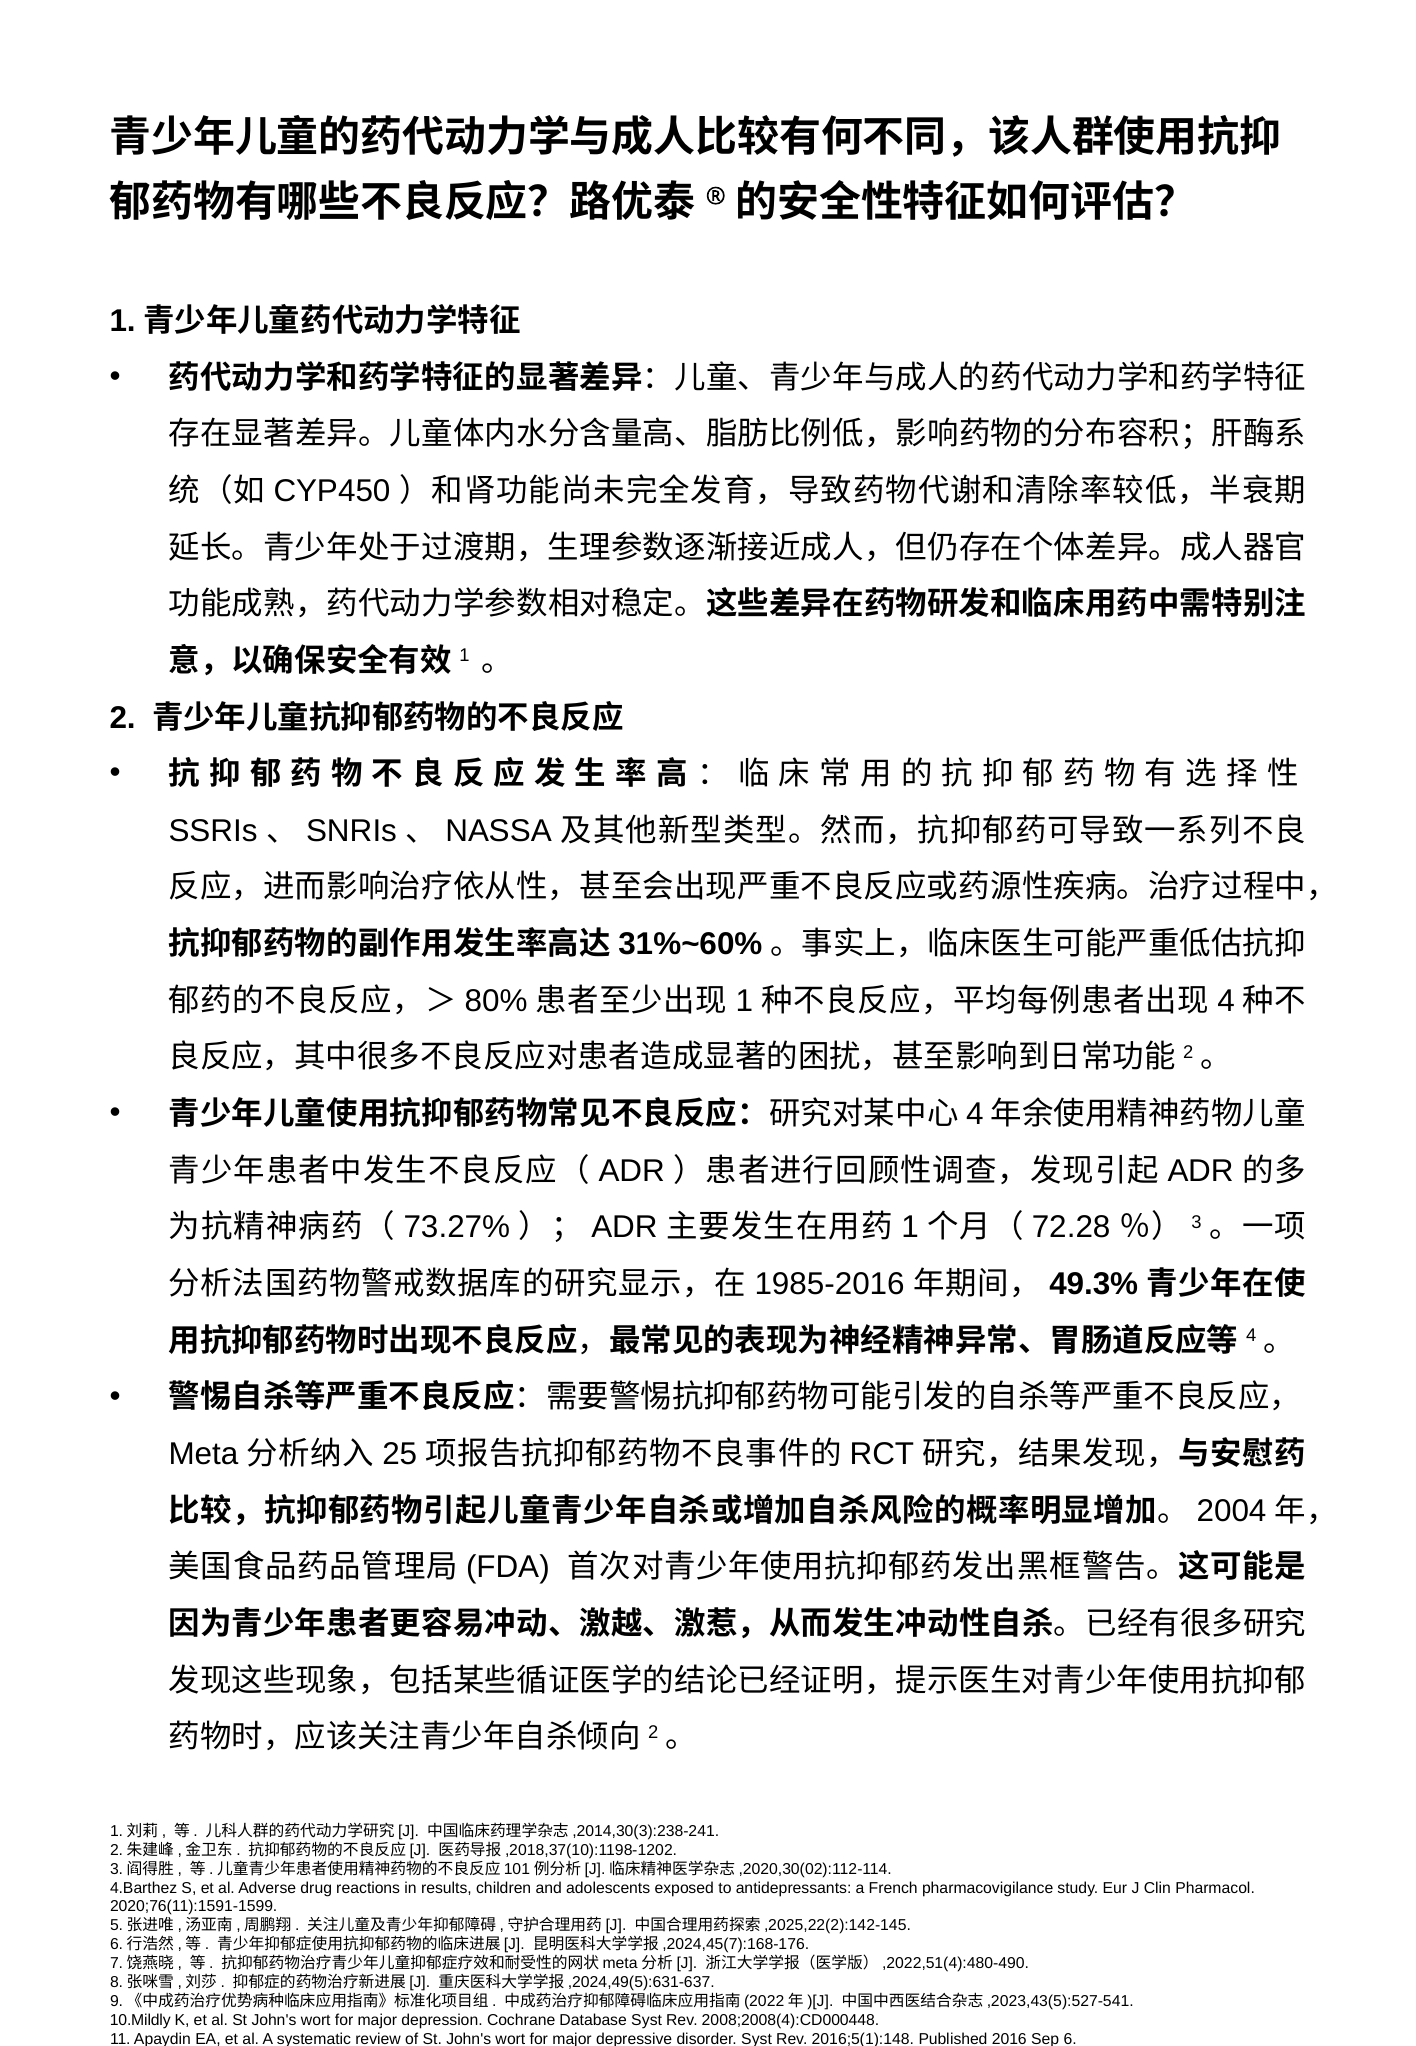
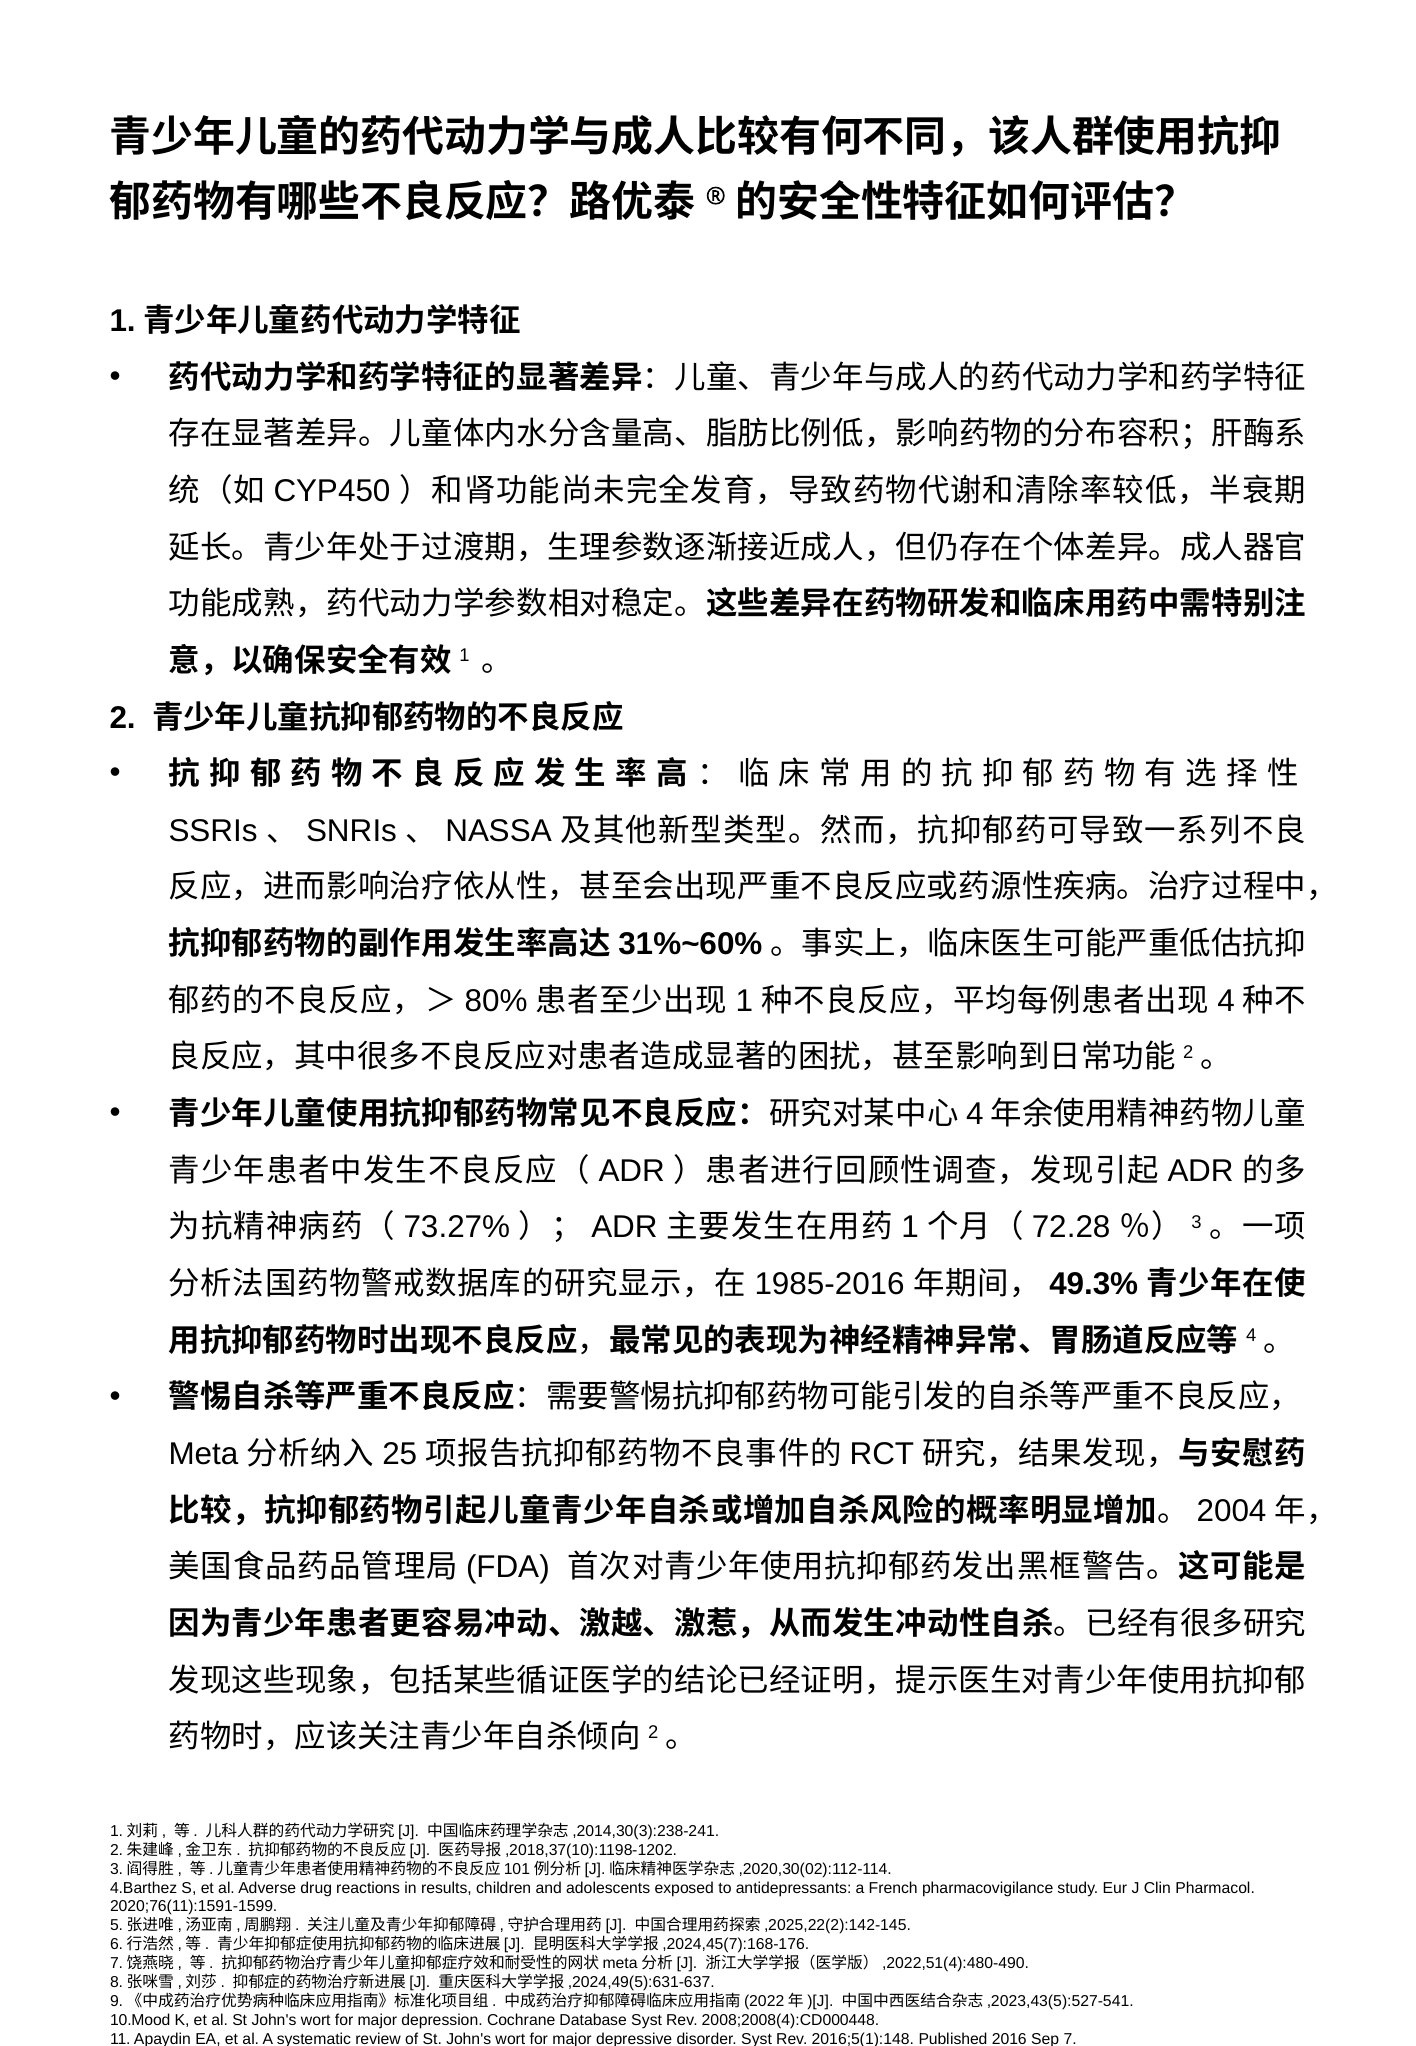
10.Mildly: 10.Mildly -> 10.Mood
6: 6 -> 7
